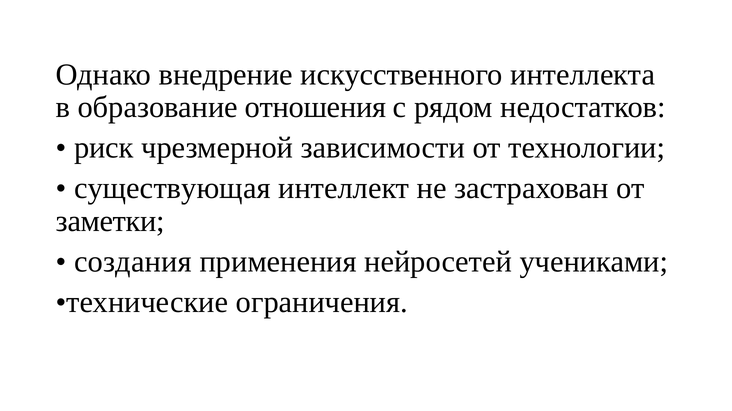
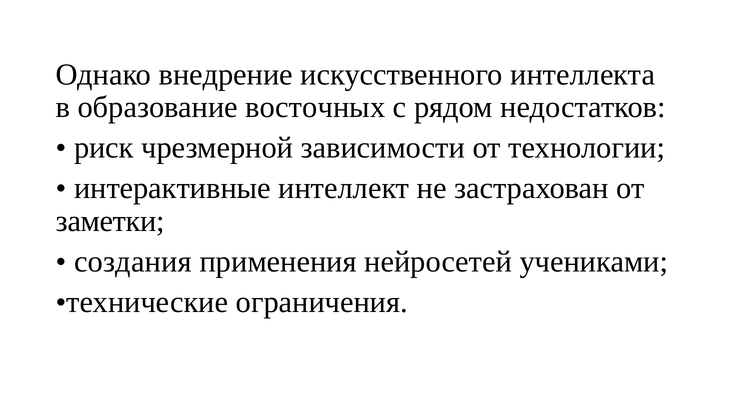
отношения: отношения -> восточных
существующая: существующая -> интерактивные
